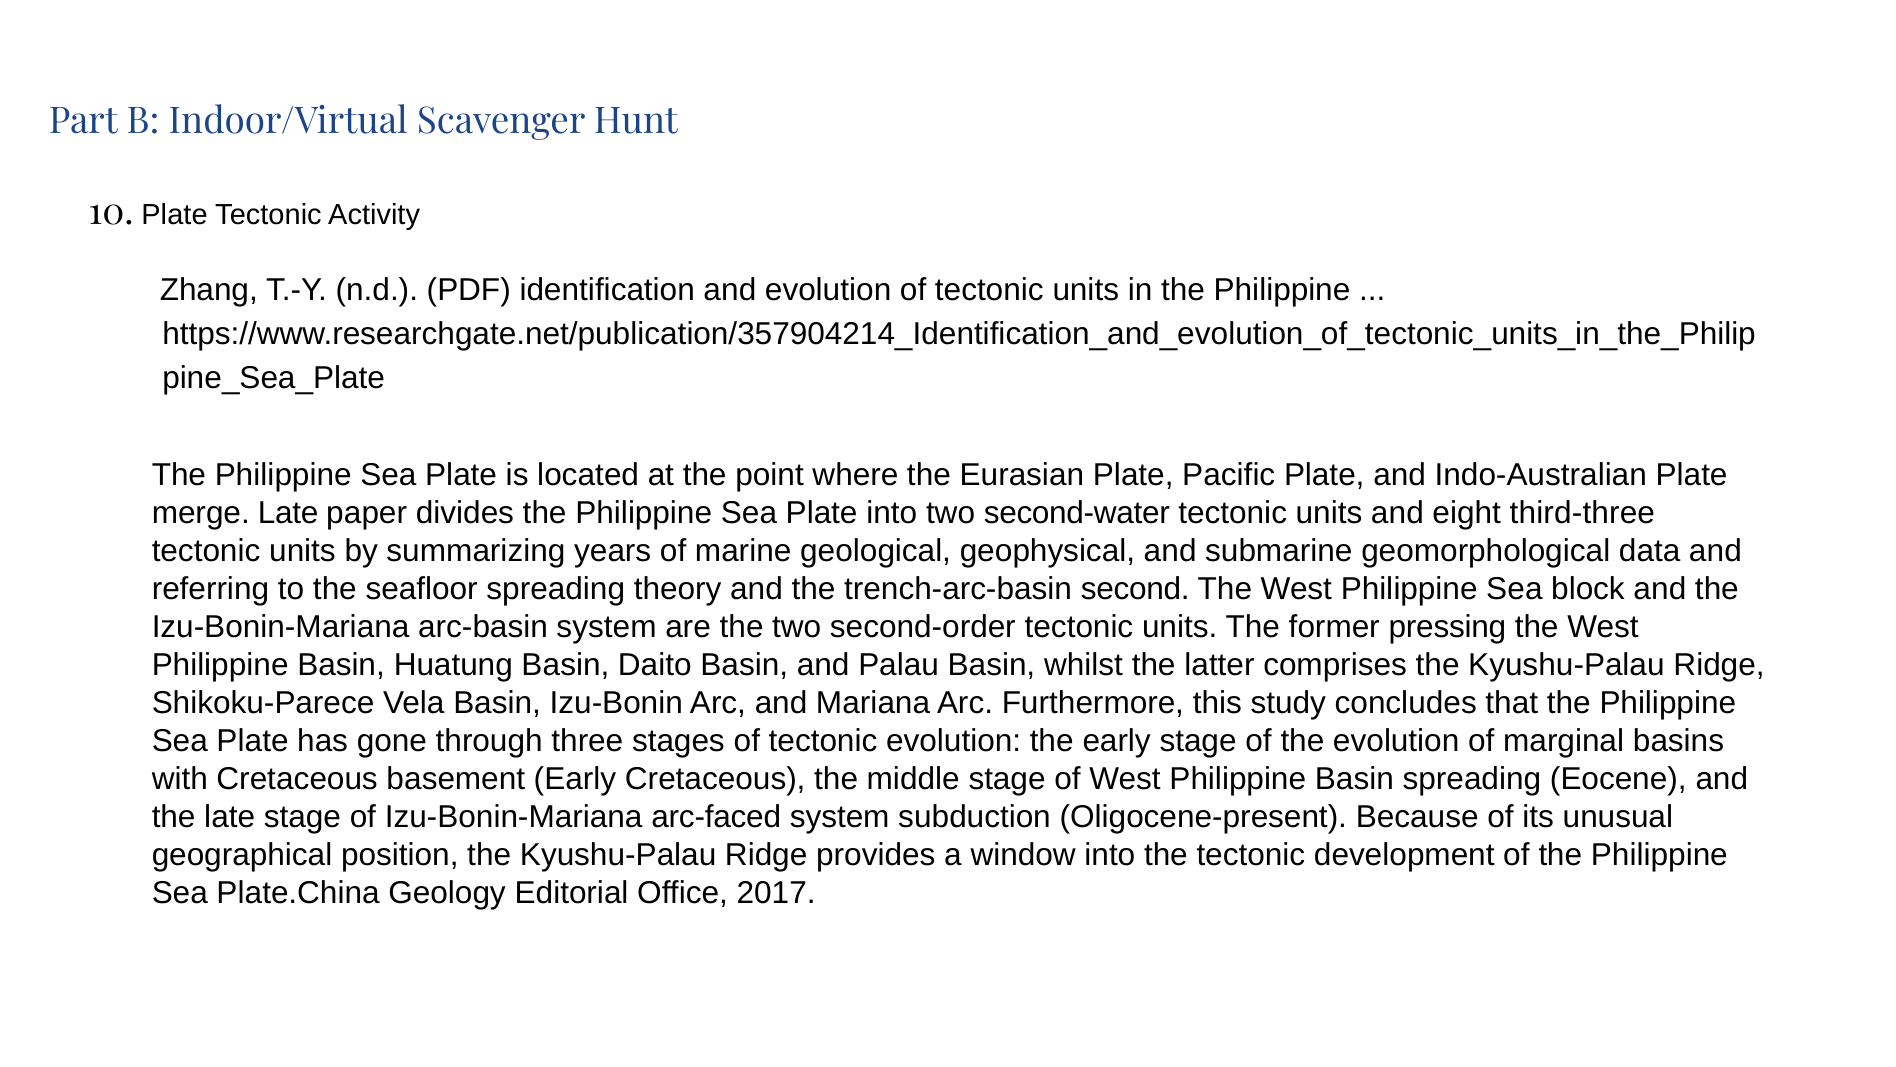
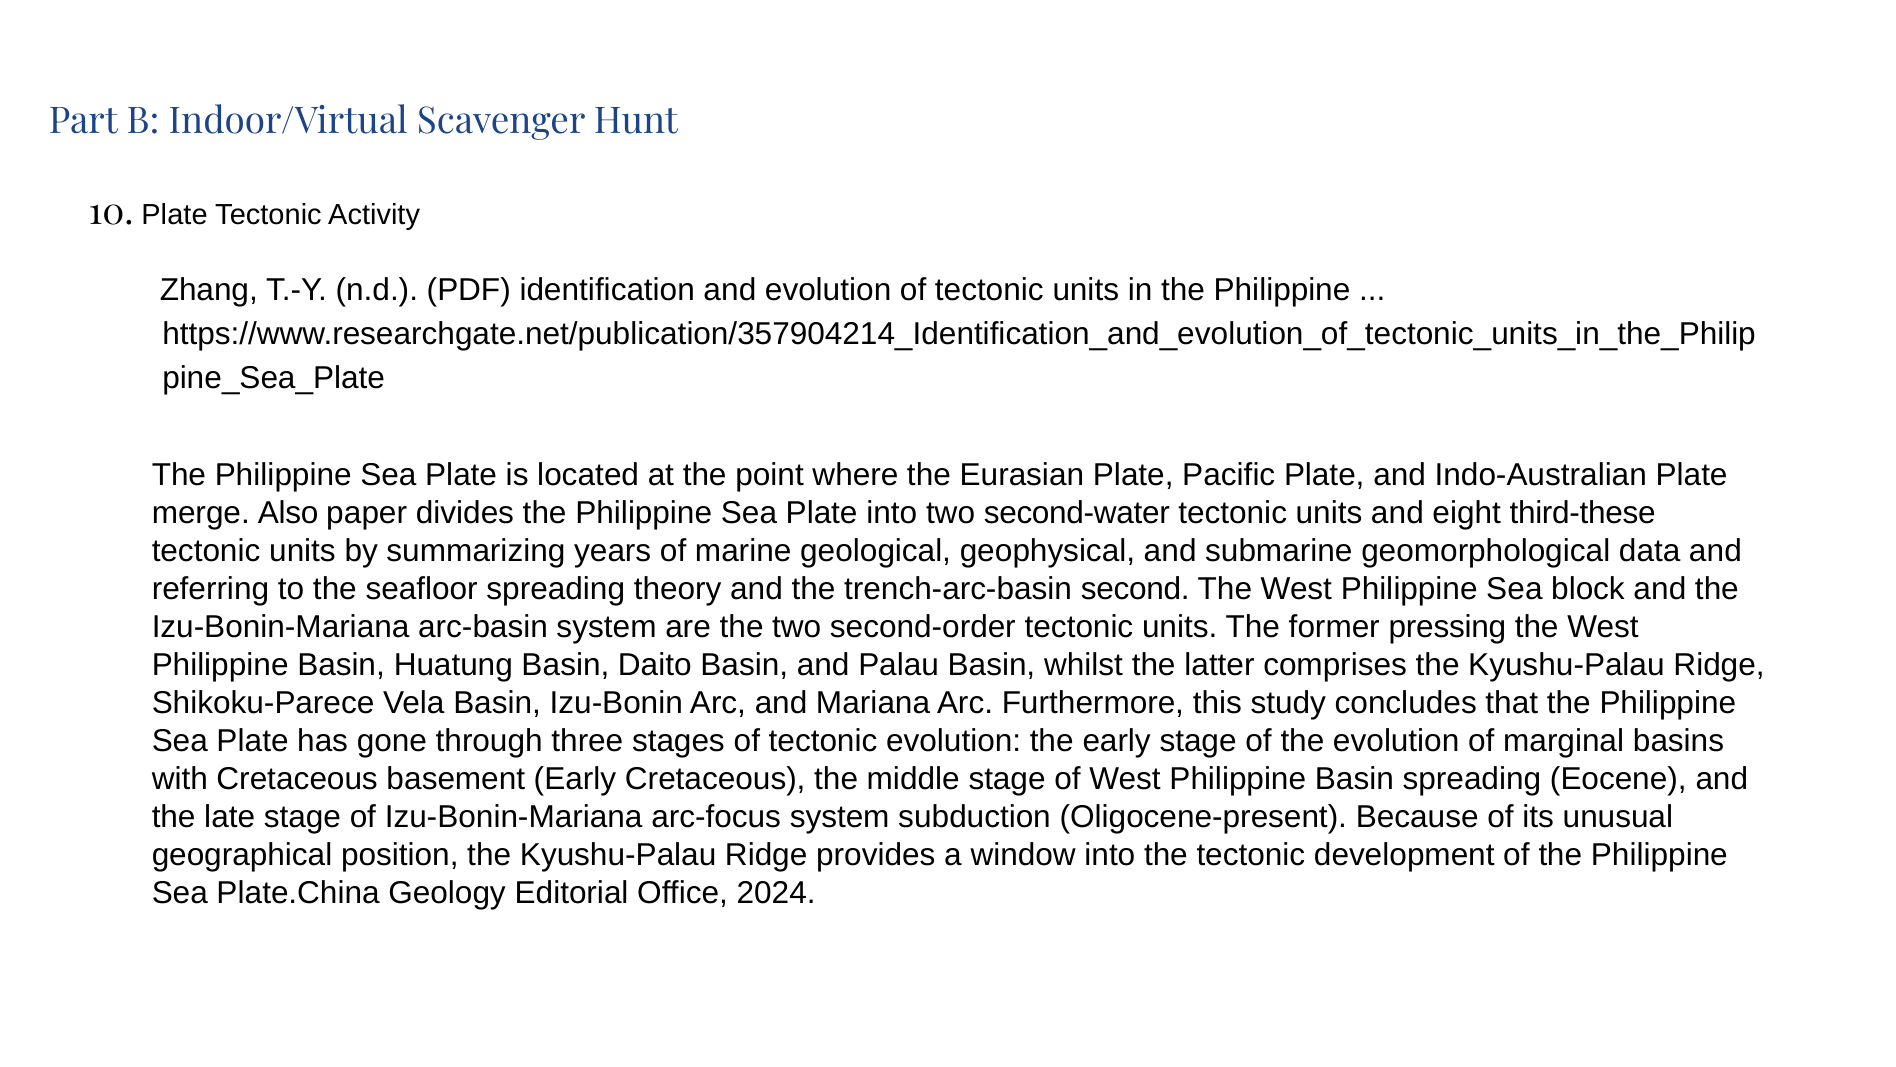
merge Late: Late -> Also
third-three: third-three -> third-these
arc-faced: arc-faced -> arc-focus
2017: 2017 -> 2024
